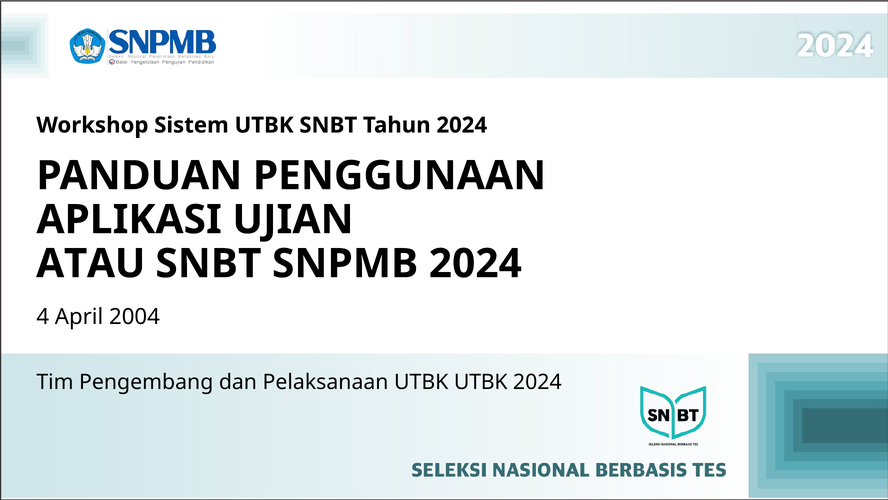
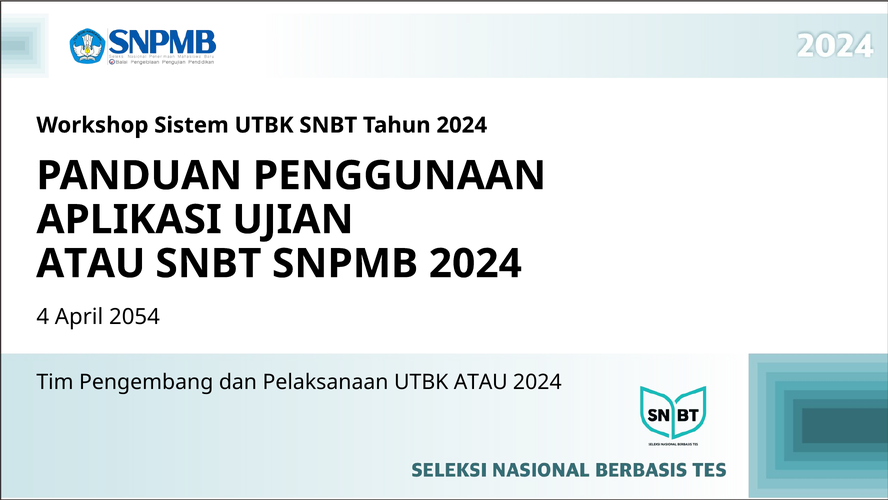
2004: 2004 -> 2054
UTBK UTBK: UTBK -> ATAU
